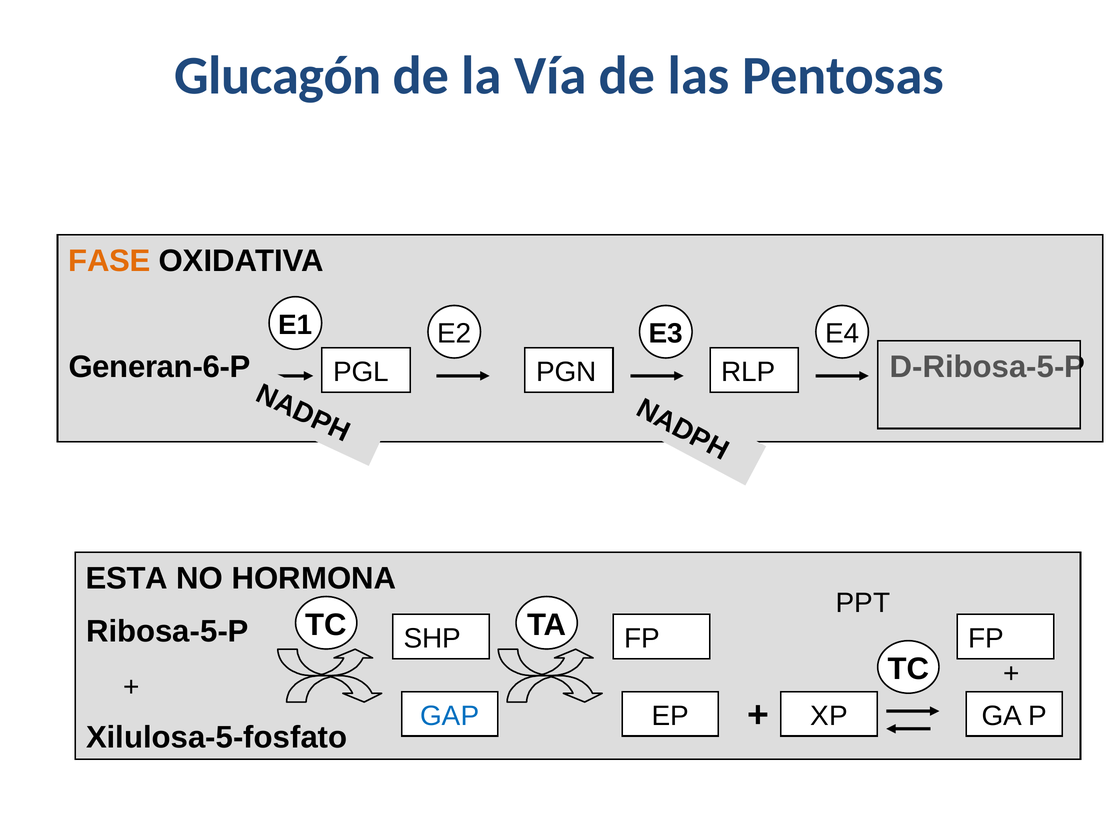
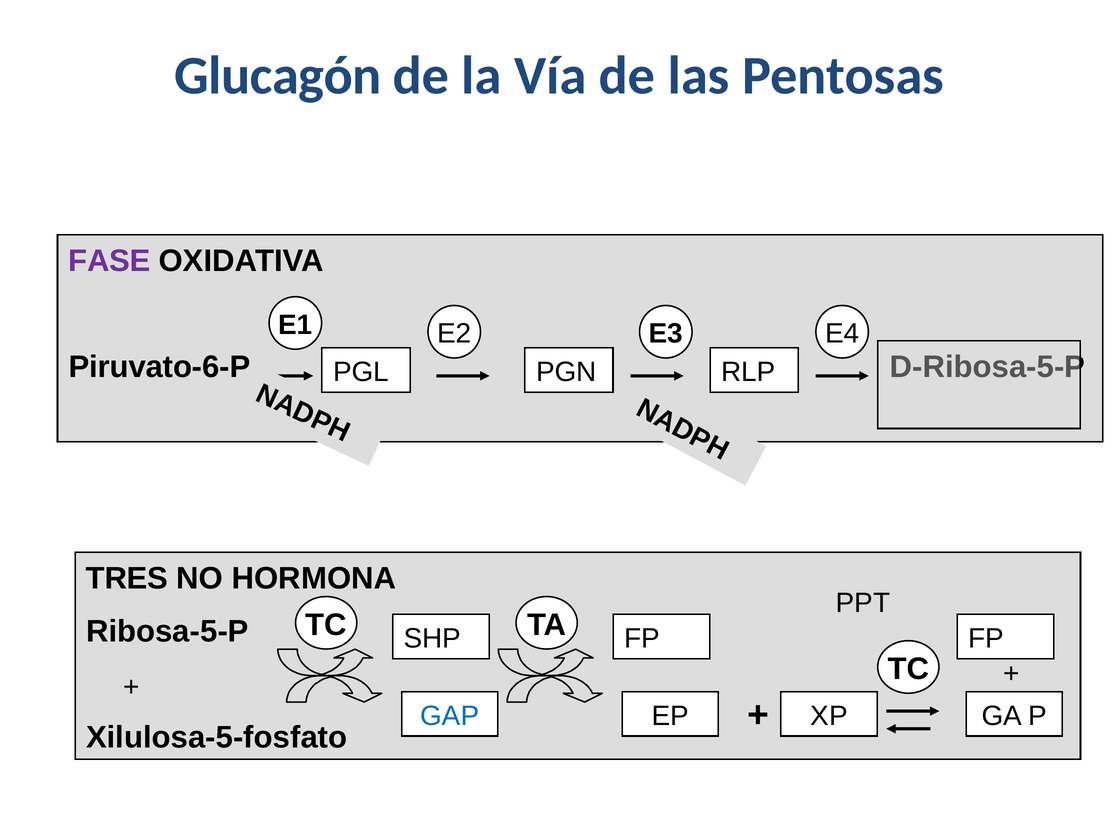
FASE colour: orange -> purple
Generan-6-P: Generan-6-P -> Piruvato-6-P
ESTA: ESTA -> TRES
